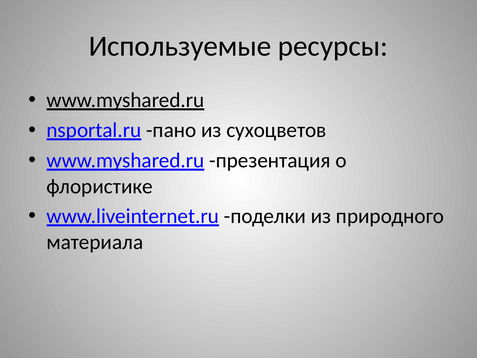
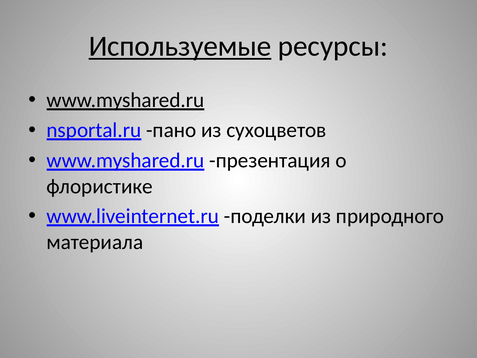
Используемые underline: none -> present
